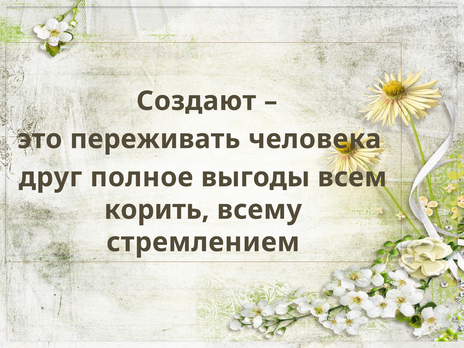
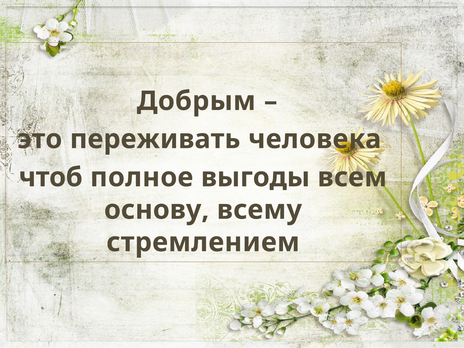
Создают: Создают -> Добрым
друг: друг -> чтоб
корить: корить -> основу
